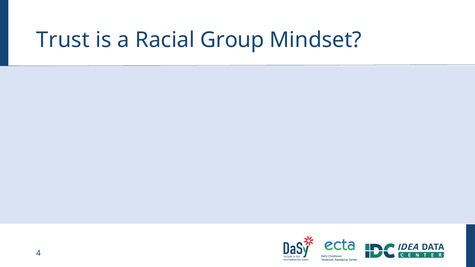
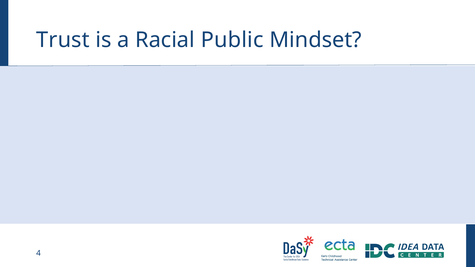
Group: Group -> Public
